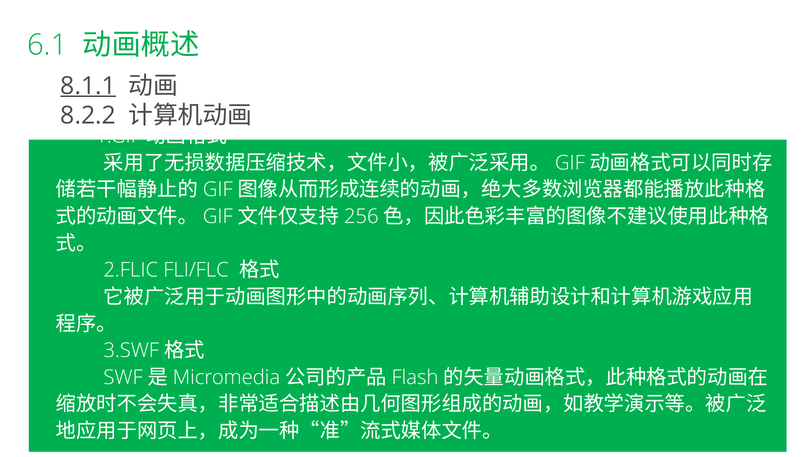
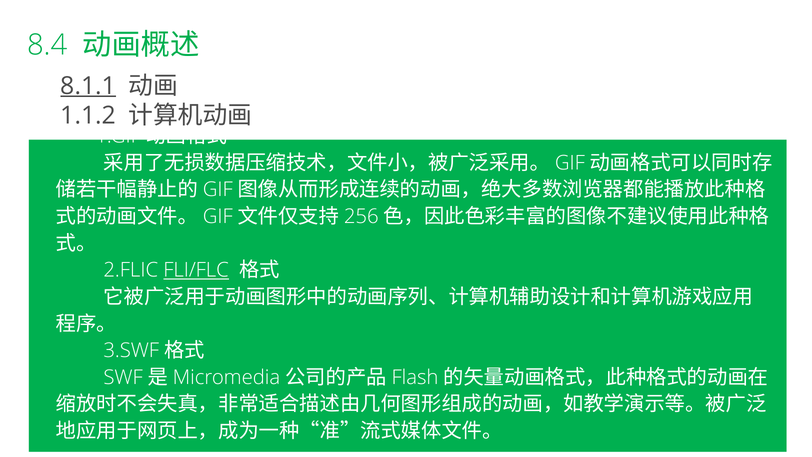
6.1: 6.1 -> 8.4
8.2.2: 8.2.2 -> 1.1.2
FLI/FLC underline: none -> present
